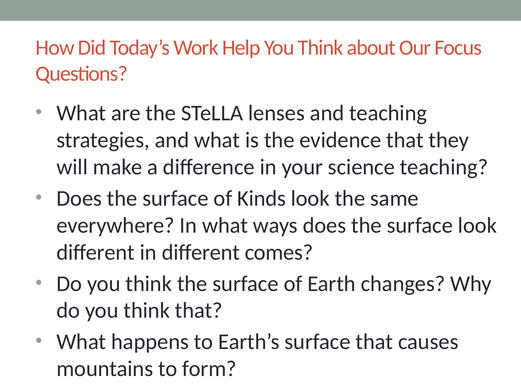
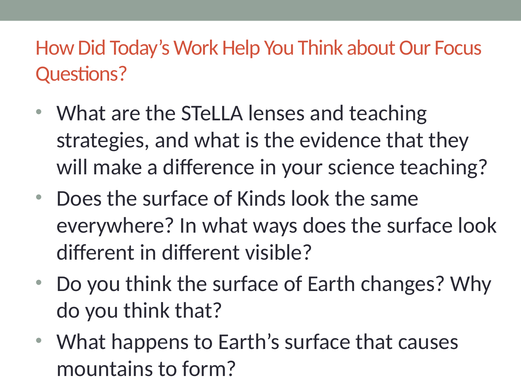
comes: comes -> visible
